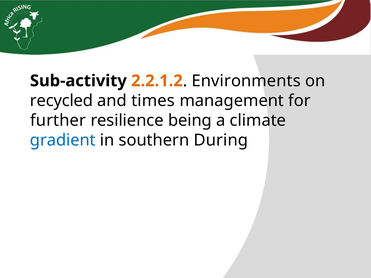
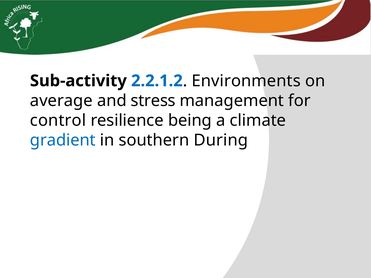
2.2.1.2 colour: orange -> blue
recycled: recycled -> average
times: times -> stress
further: further -> control
